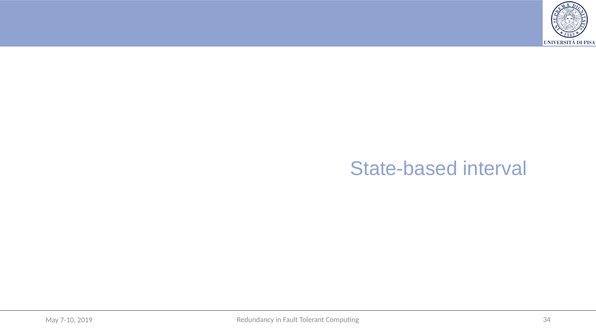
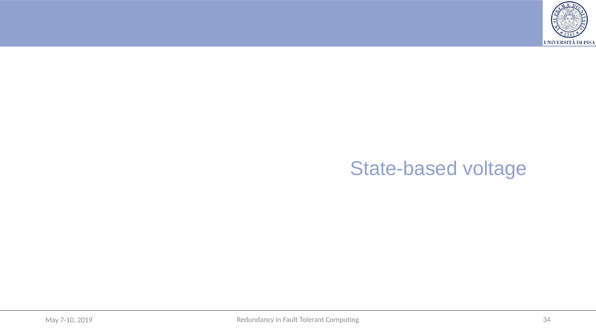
interval: interval -> voltage
